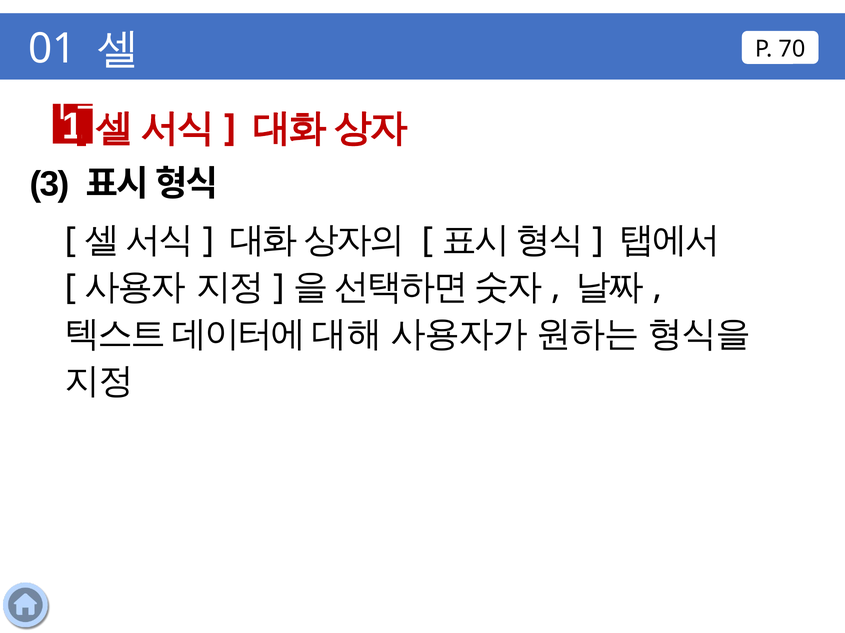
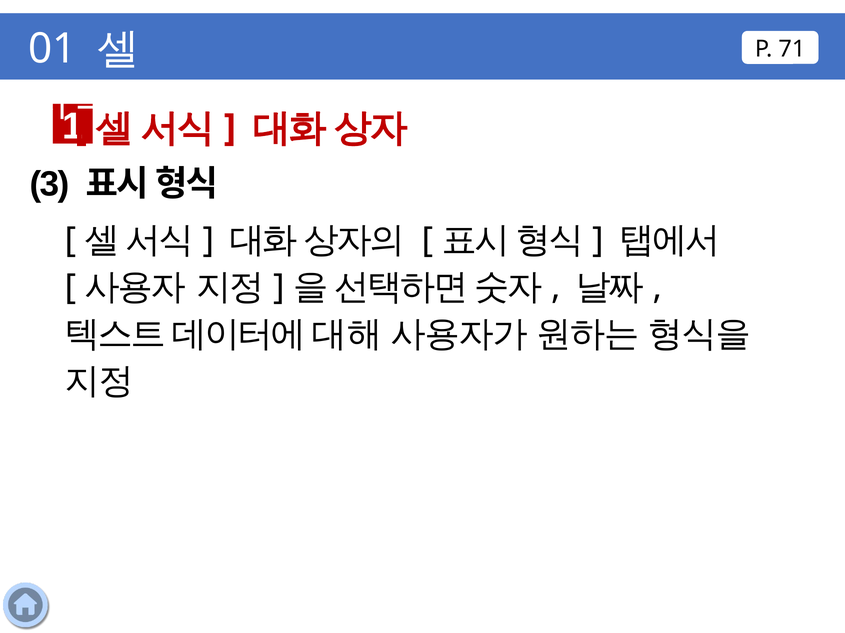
70: 70 -> 71
